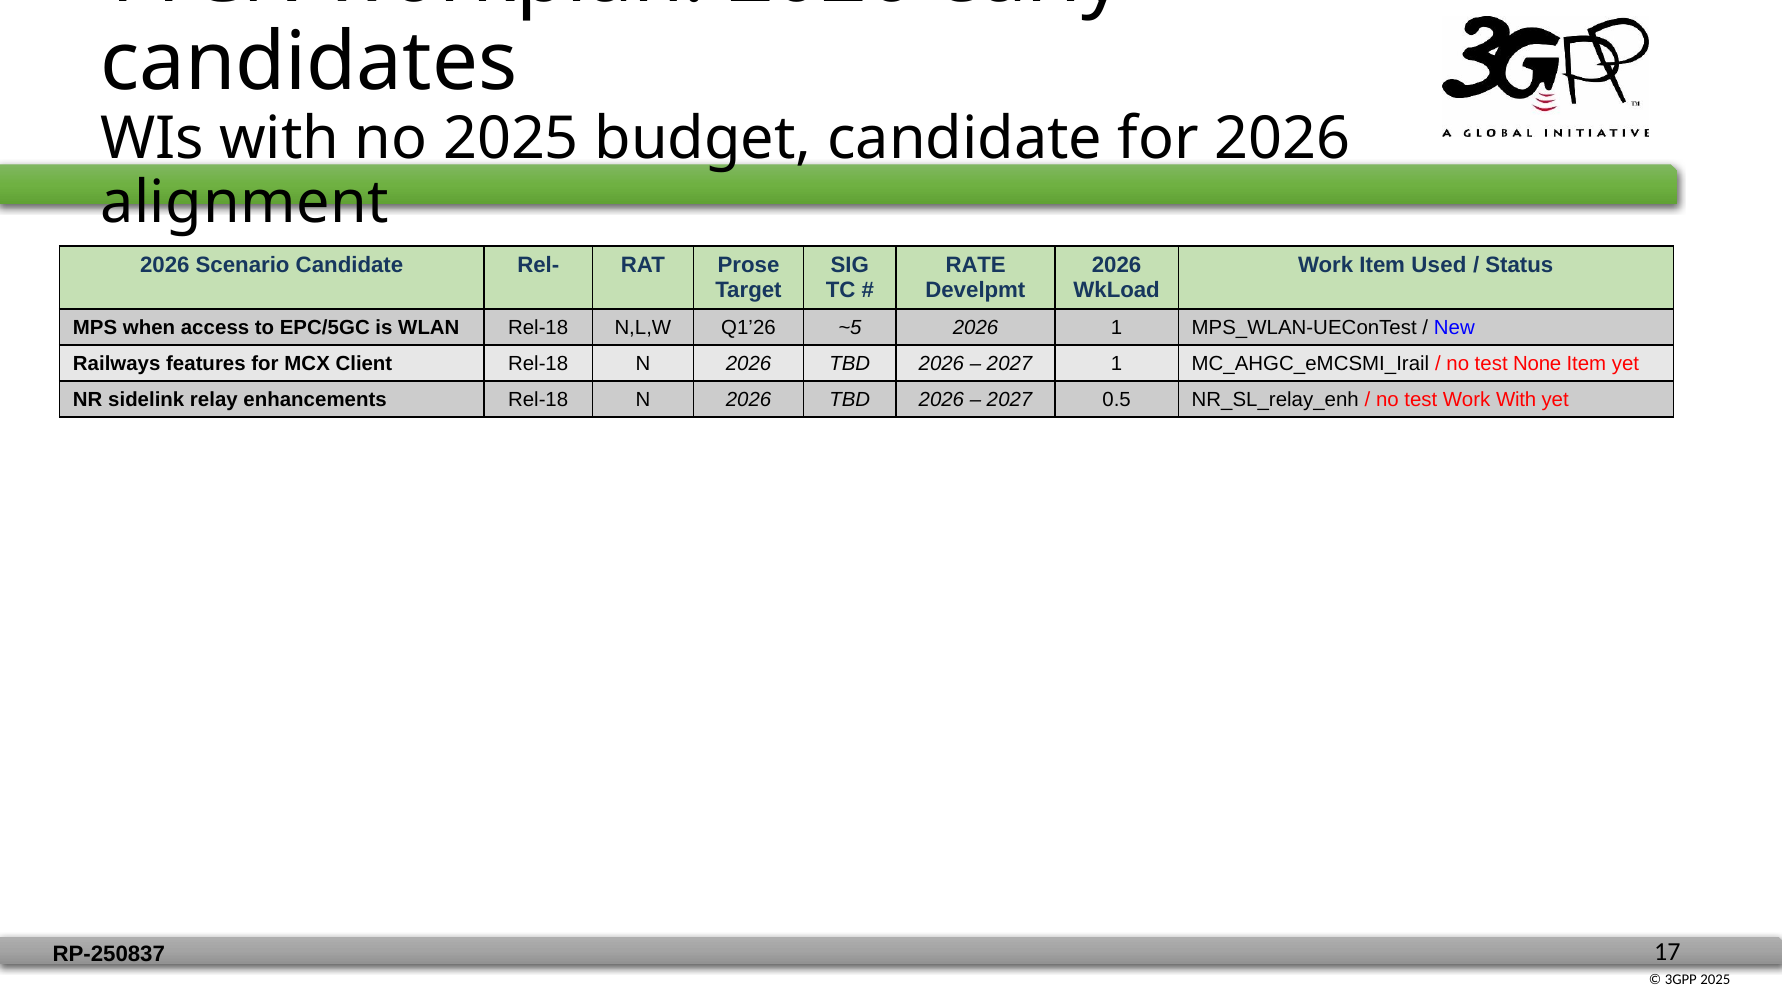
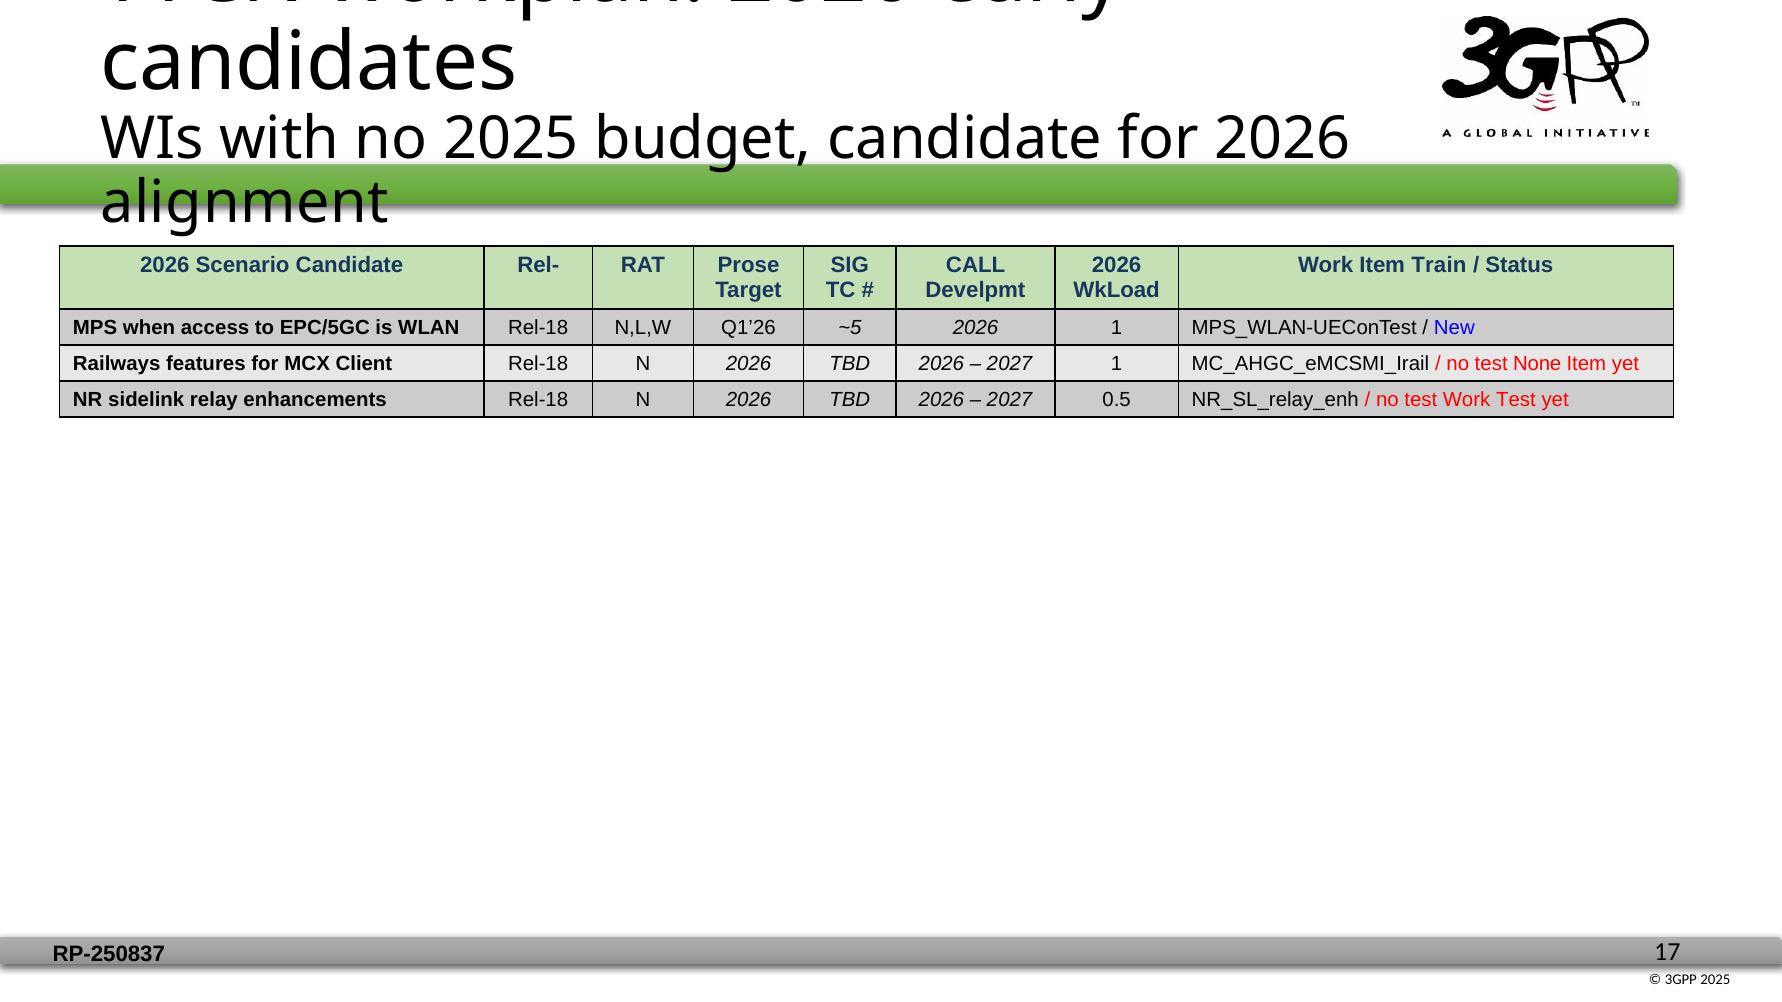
RATE: RATE -> CALL
Used: Used -> Train
Work With: With -> Test
